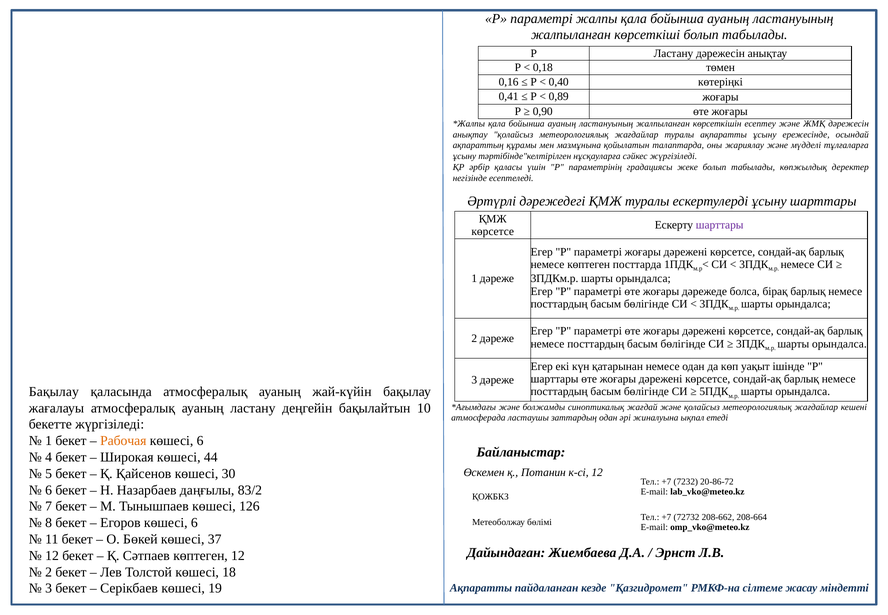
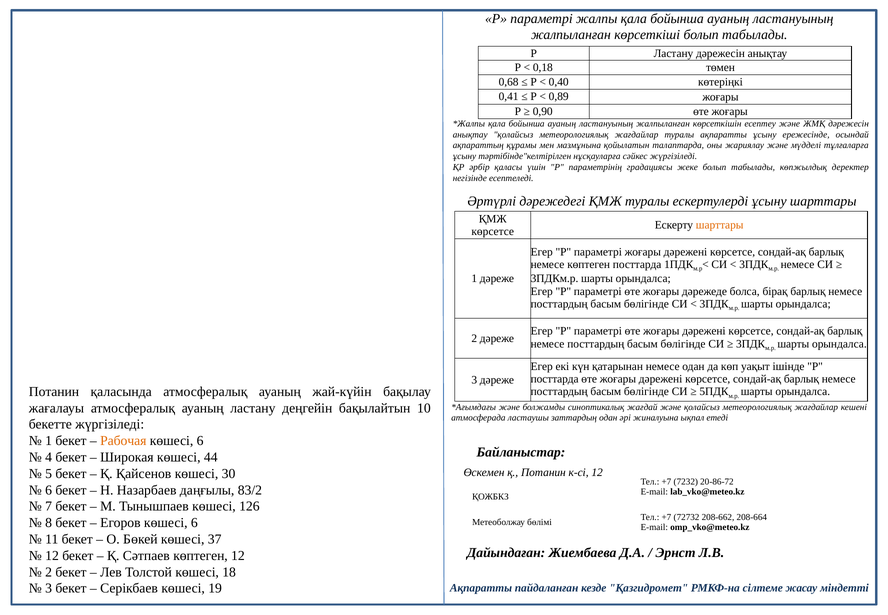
0,16: 0,16 -> 0,68
шарттары at (720, 225) colour: purple -> orange
шарттары at (555, 379): шарттары -> посттарда
Бақылау at (54, 392): Бақылау -> Потанин
